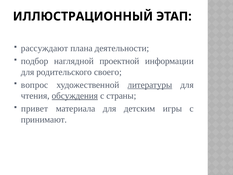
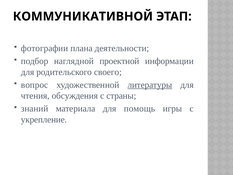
ИЛЛЮСТРАЦИОННЫЙ: ИЛЛЮСТРАЦИОННЫЙ -> КОММУНИКАТИВНОЙ
рассуждают: рассуждают -> фотографии
обсуждения underline: present -> none
привет: привет -> знаний
детским: детским -> помощь
принимают: принимают -> укрепление
